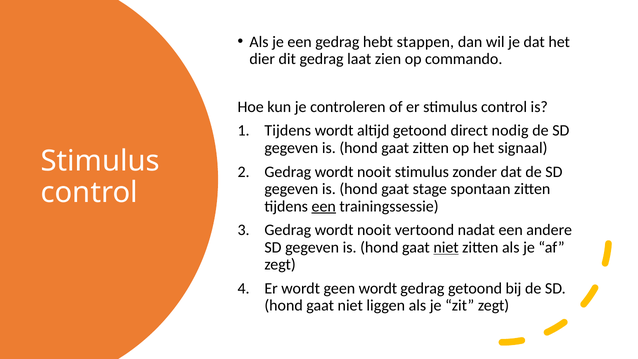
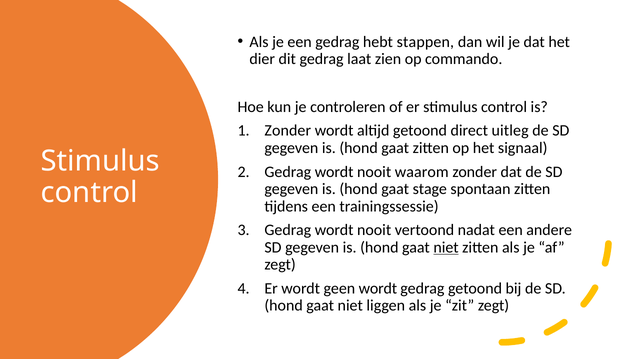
Tijdens at (288, 131): Tijdens -> Zonder
nodig: nodig -> uitleg
nooit stimulus: stimulus -> waarom
een at (324, 206) underline: present -> none
